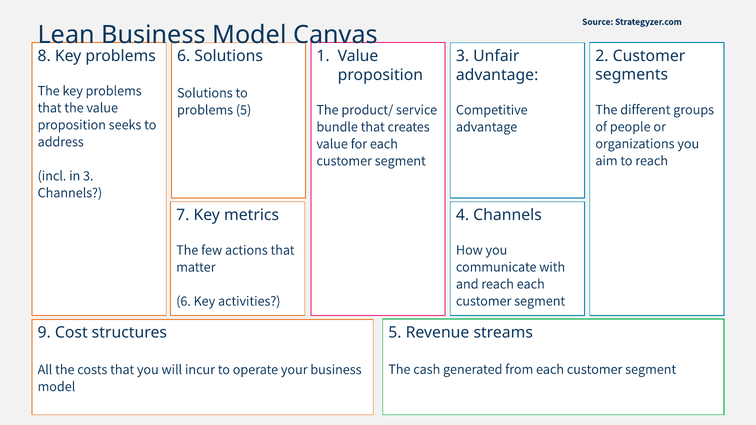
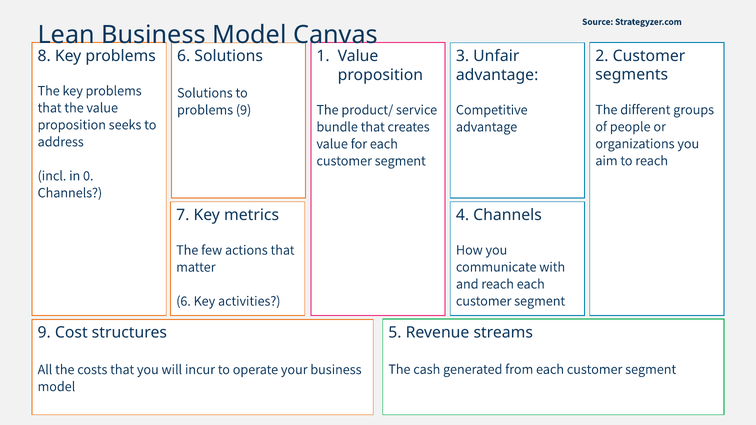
problems 5: 5 -> 9
in 3: 3 -> 0
